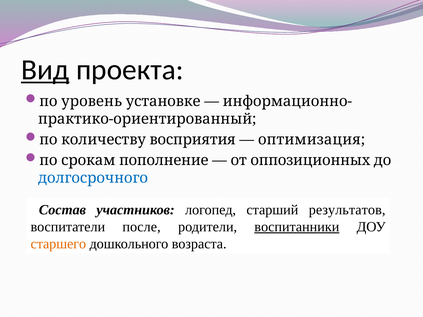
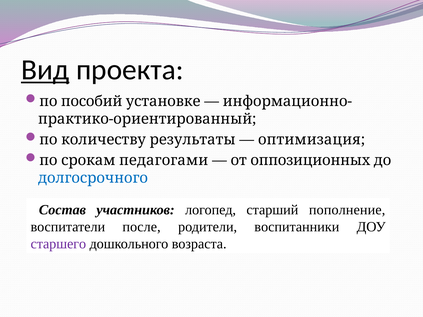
уровень: уровень -> пособий
восприятия: восприятия -> результаты
пополнение: пополнение -> педагогами
результатов: результатов -> пополнение
воспитанники underline: present -> none
старшего colour: orange -> purple
